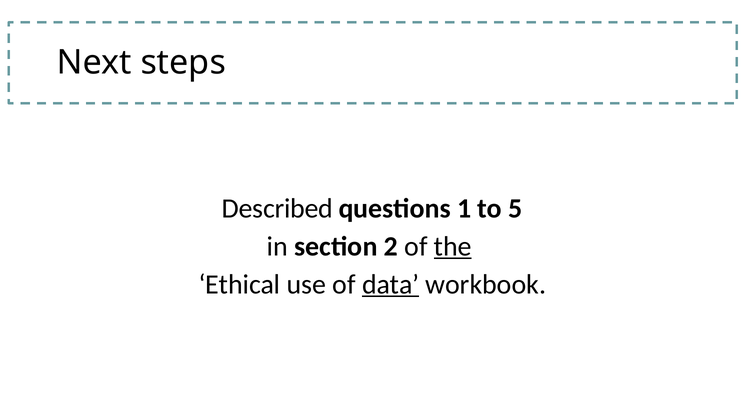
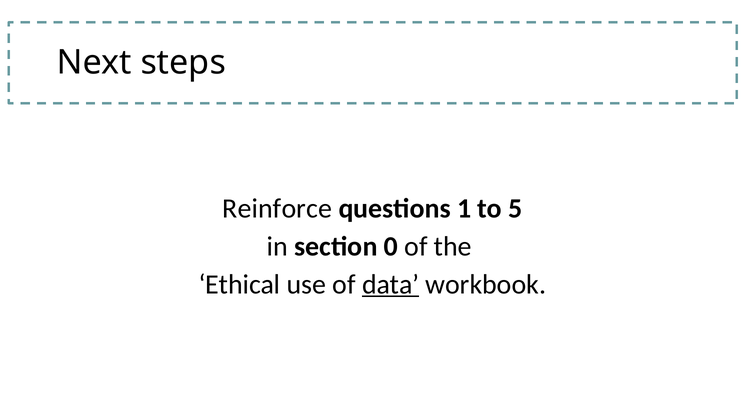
Described: Described -> Reinforce
2: 2 -> 0
the underline: present -> none
